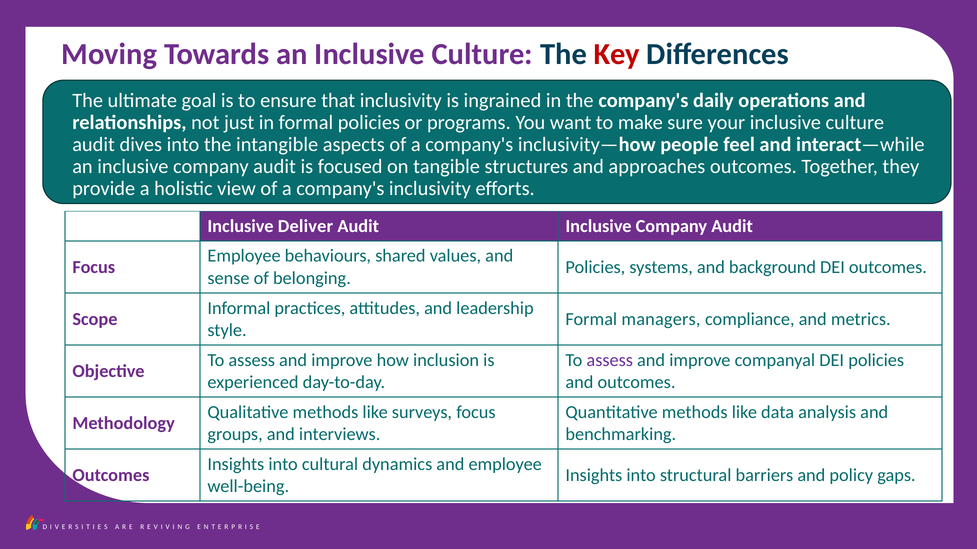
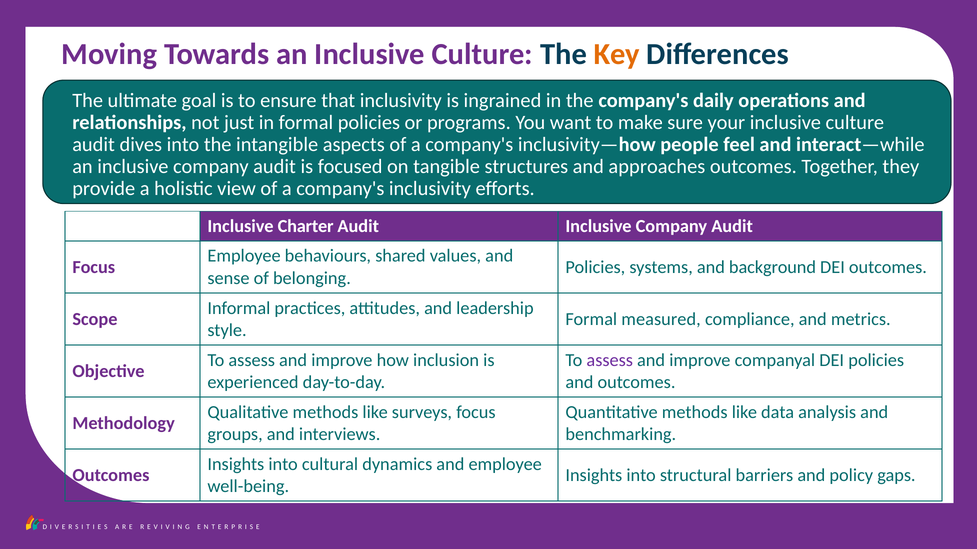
Key colour: red -> orange
Deliver: Deliver -> Charter
managers: managers -> measured
